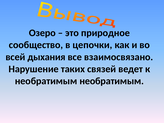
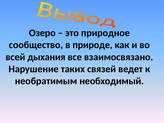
цепочки: цепочки -> природе
необратимым необратимым: необратимым -> необходимый
